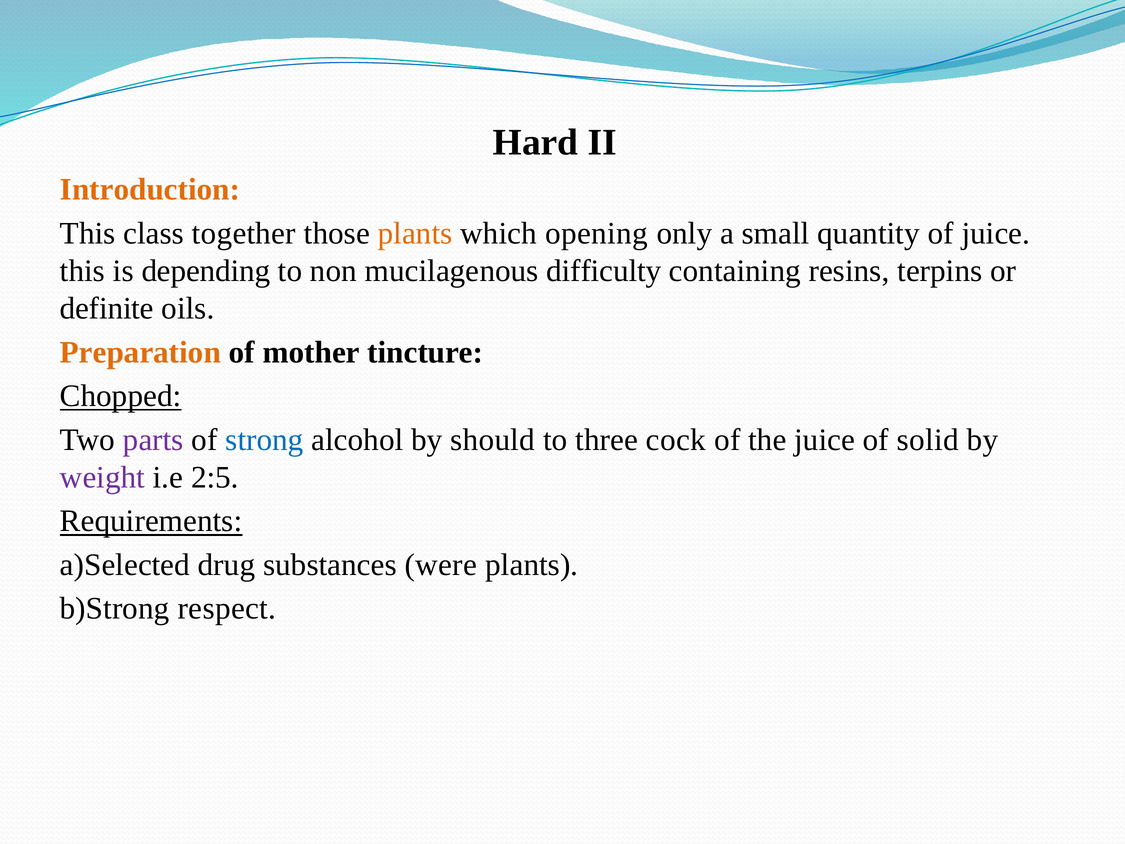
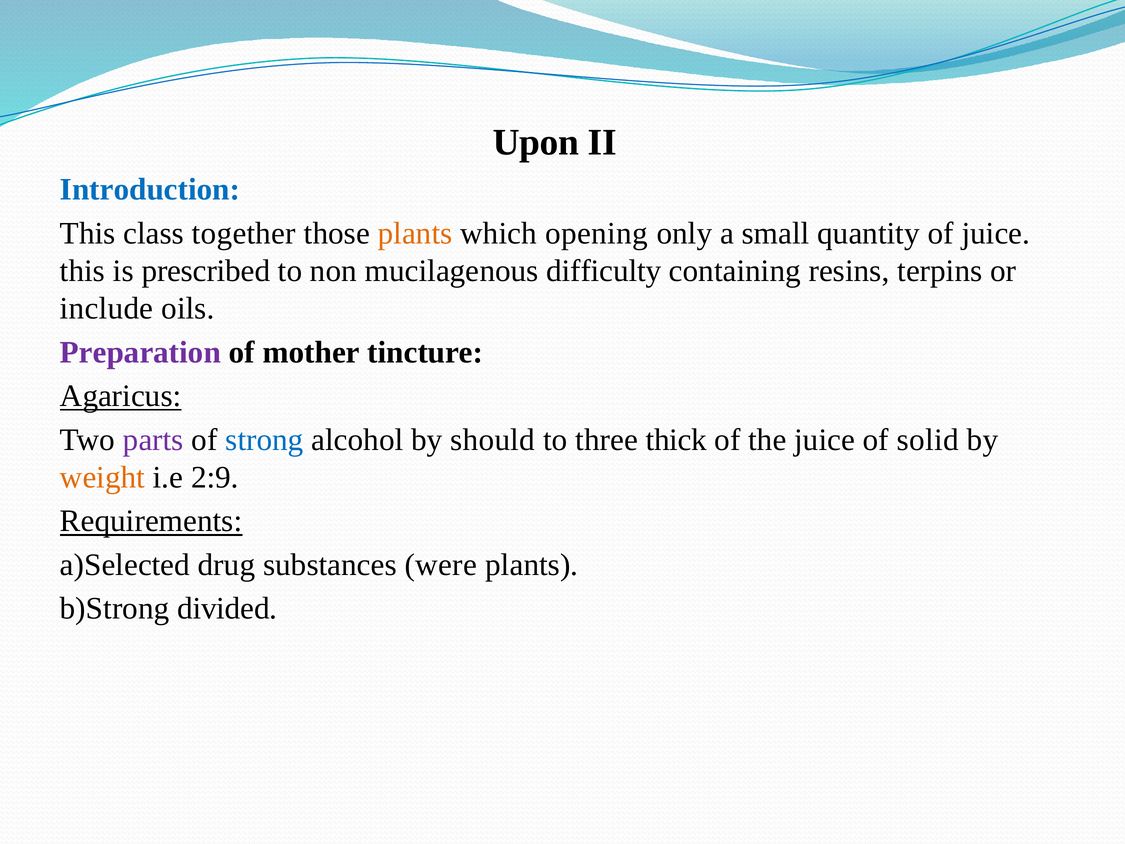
Hard: Hard -> Upon
Introduction colour: orange -> blue
depending: depending -> prescribed
definite: definite -> include
Preparation colour: orange -> purple
Chopped: Chopped -> Agaricus
cock: cock -> thick
weight colour: purple -> orange
2:5: 2:5 -> 2:9
respect: respect -> divided
